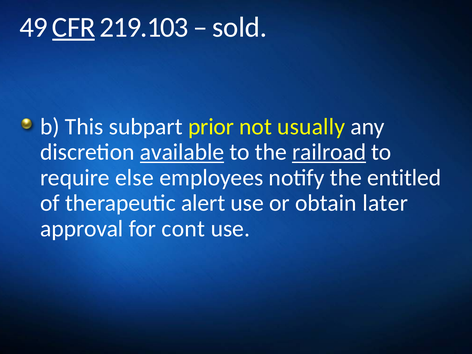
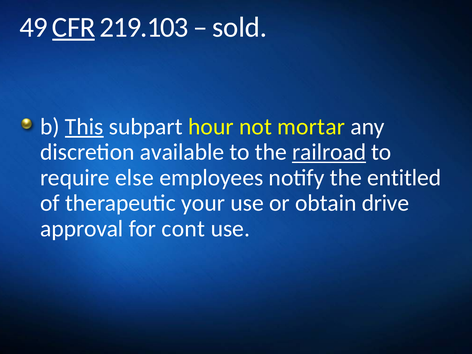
This underline: none -> present
prior: prior -> hour
usually: usually -> mortar
available underline: present -> none
alert: alert -> your
later: later -> drive
